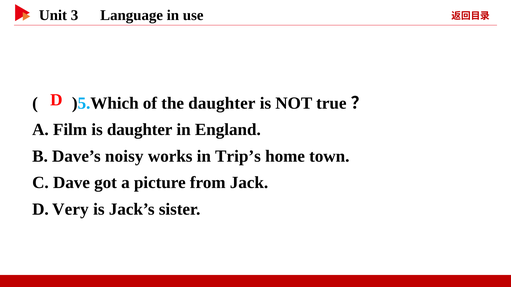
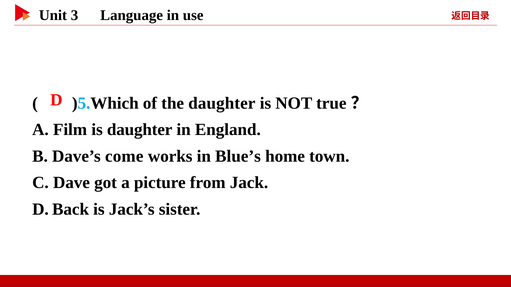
noisy: noisy -> come
Trip’s: Trip’s -> Blue’s
Very: Very -> Back
